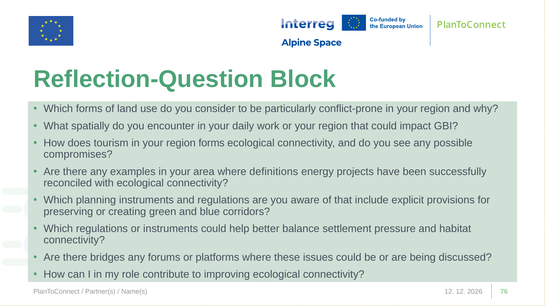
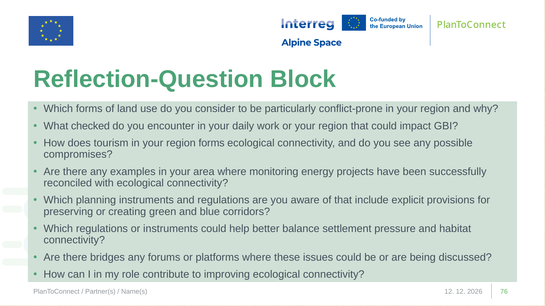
spatially: spatially -> checked
definitions: definitions -> monitoring
